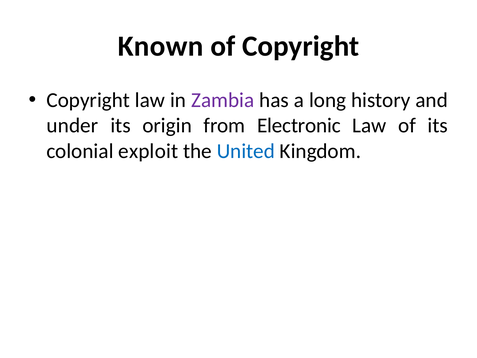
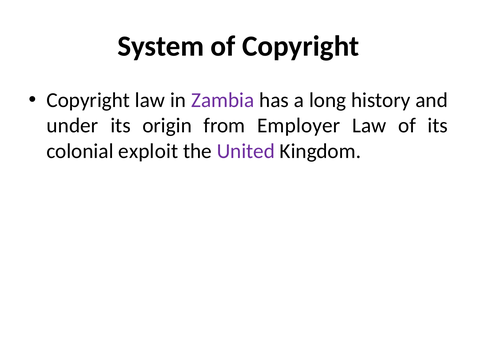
Known: Known -> System
Electronic: Electronic -> Employer
United colour: blue -> purple
